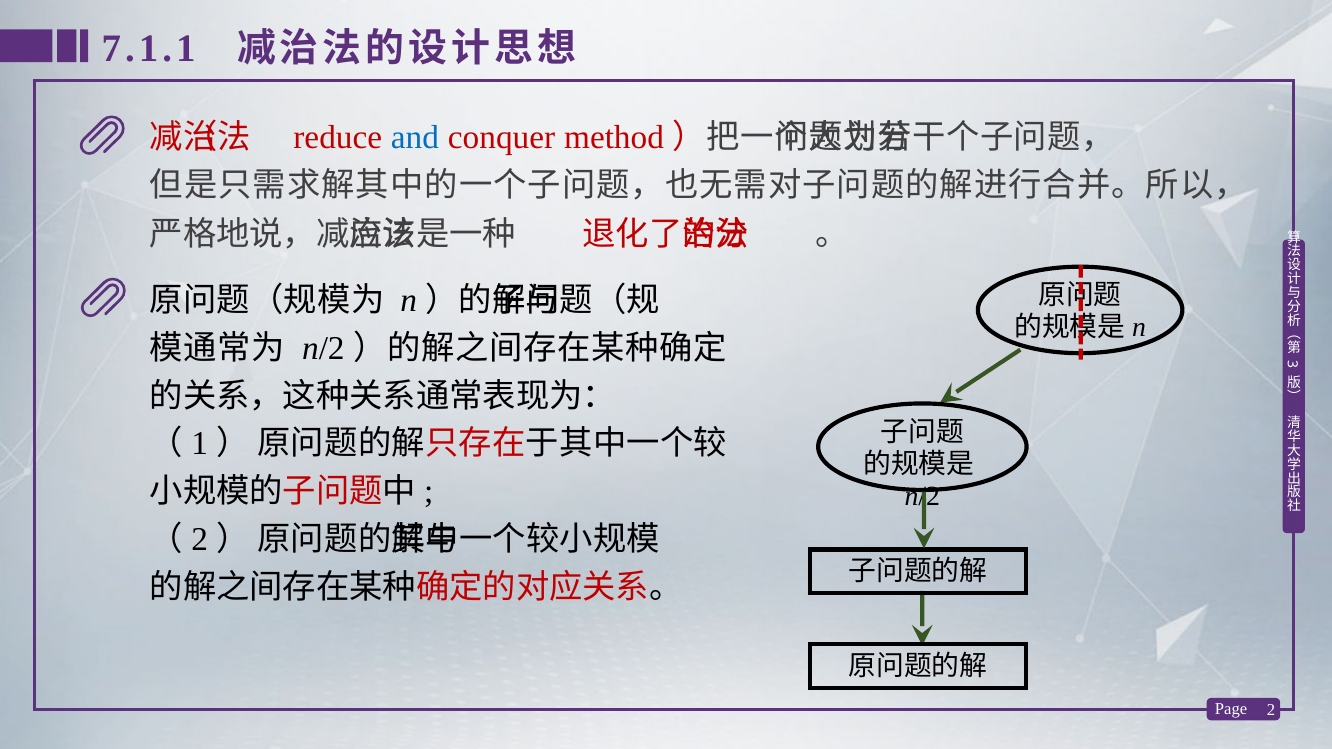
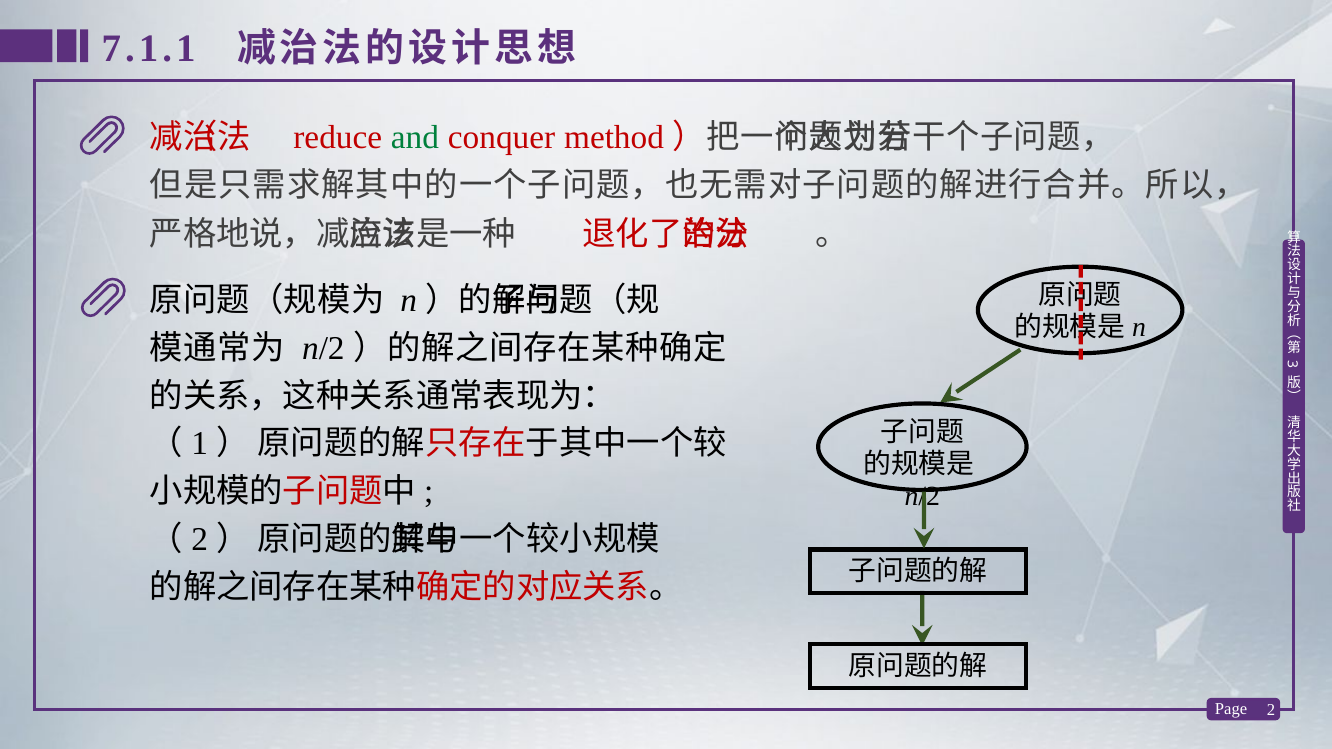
and colour: blue -> green
